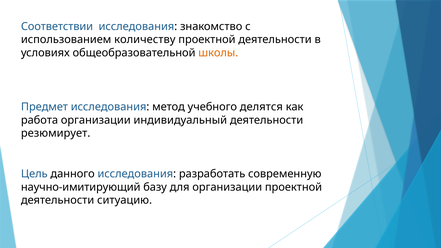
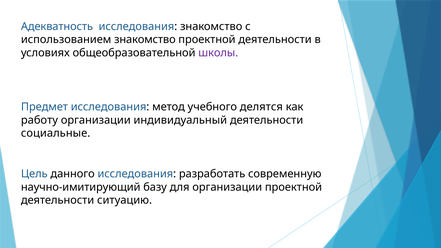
Соответствии: Соответствии -> Адекватность
использованием количеству: количеству -> знакомство
школы colour: orange -> purple
работа: работа -> работу
резюмирует: резюмирует -> социальные
